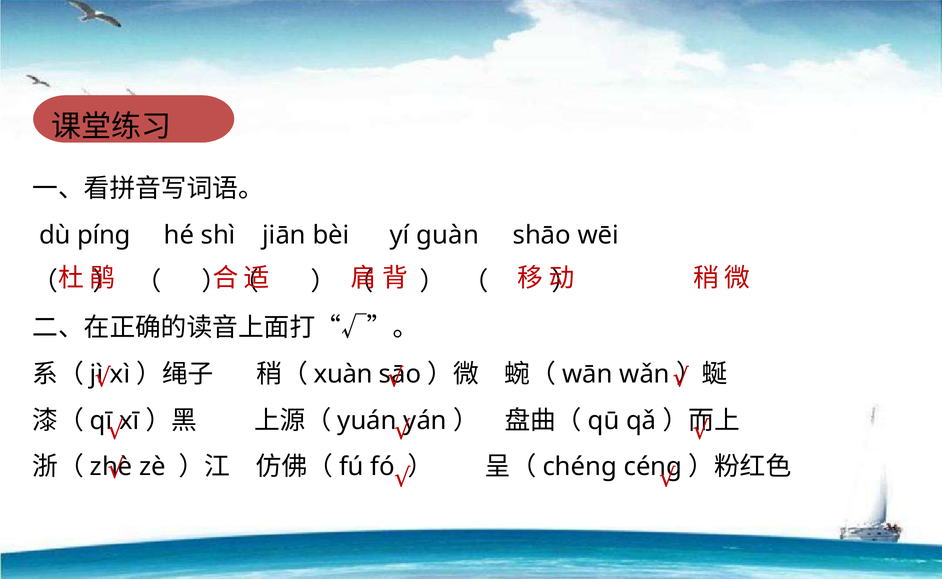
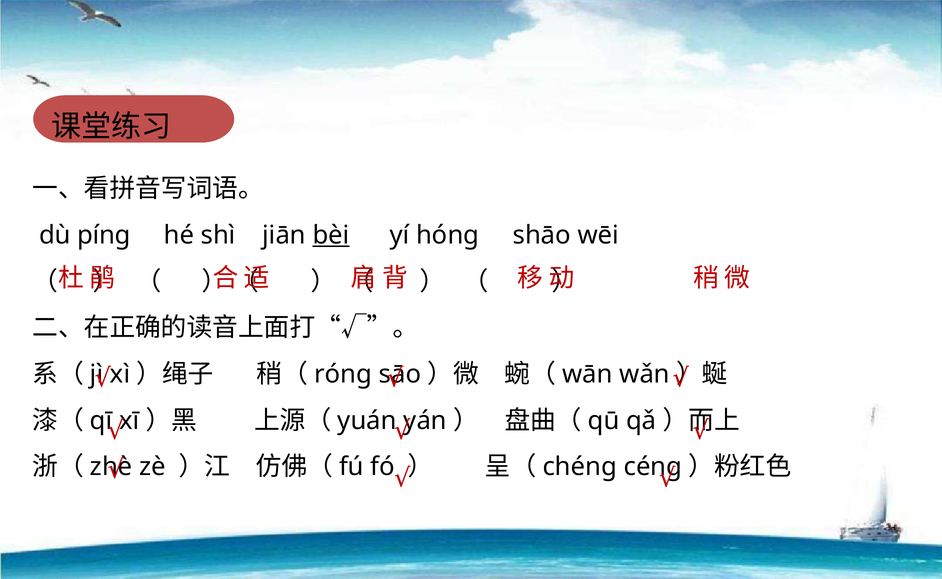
bèi underline: none -> present
ɡuàn: ɡuàn -> hónɡ
xuàn: xuàn -> rónɡ
